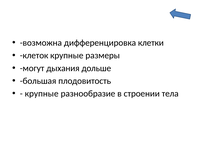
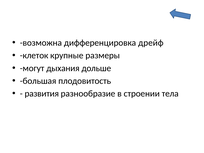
клетки: клетки -> дрейф
крупные at (42, 94): крупные -> развития
